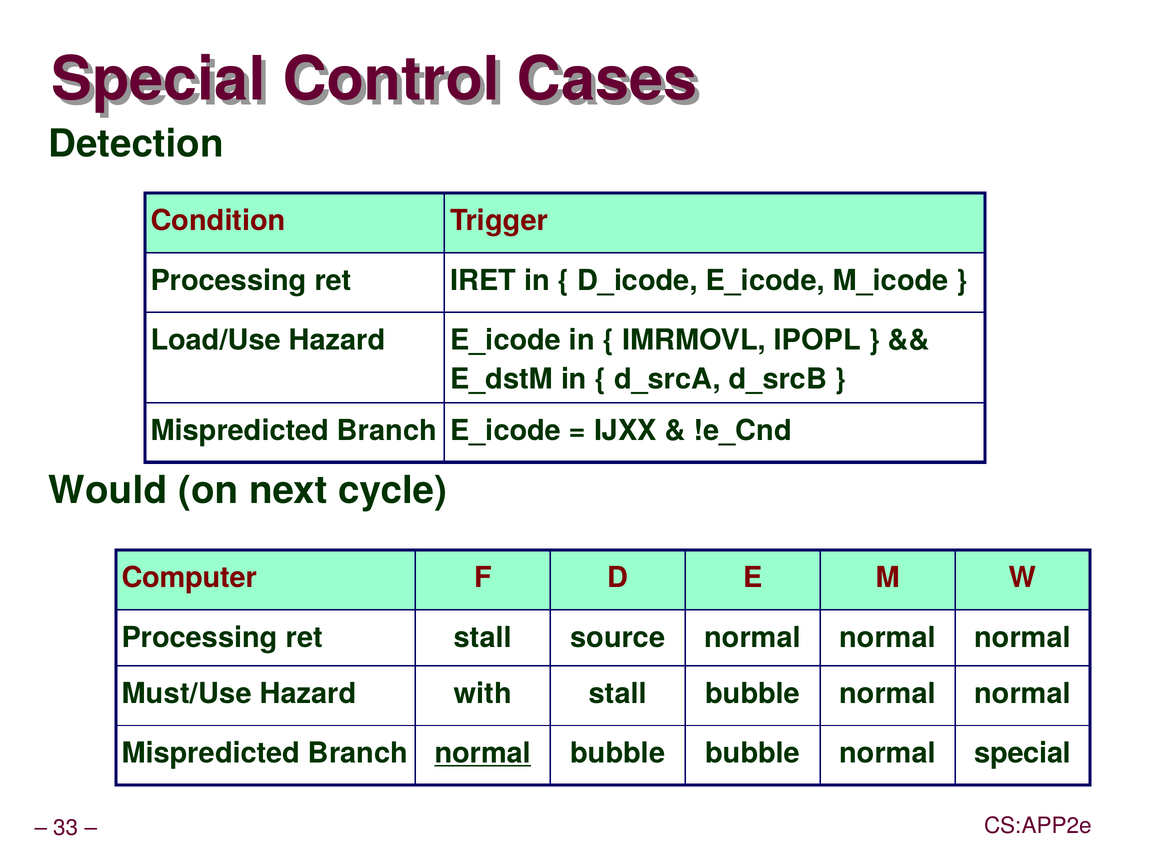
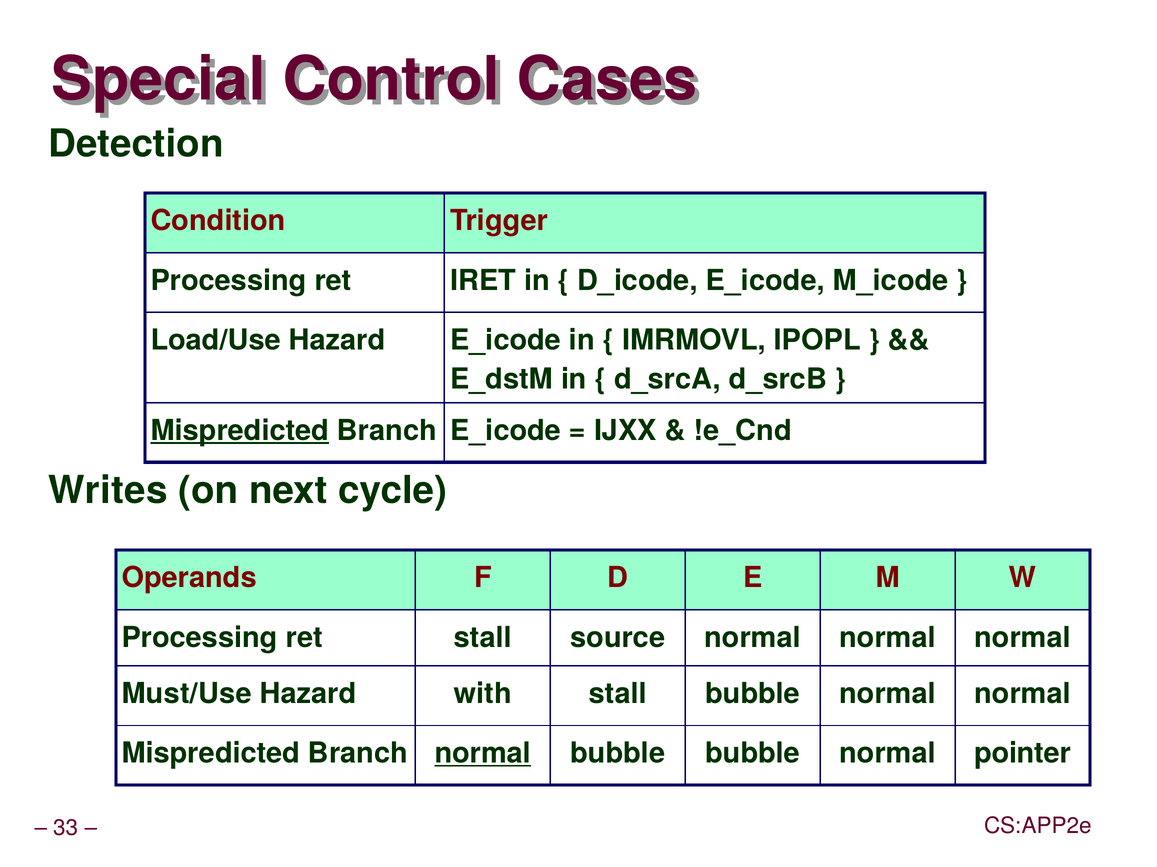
Mispredicted at (240, 431) underline: none -> present
Would: Would -> Writes
Computer: Computer -> Operands
normal special: special -> pointer
